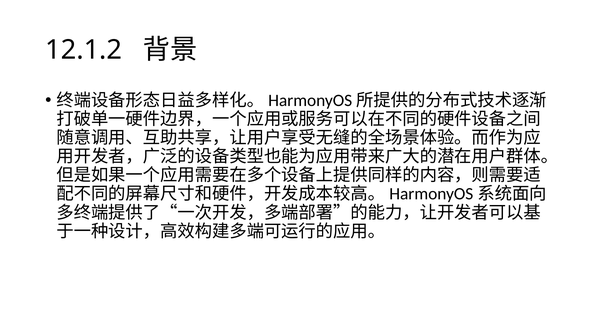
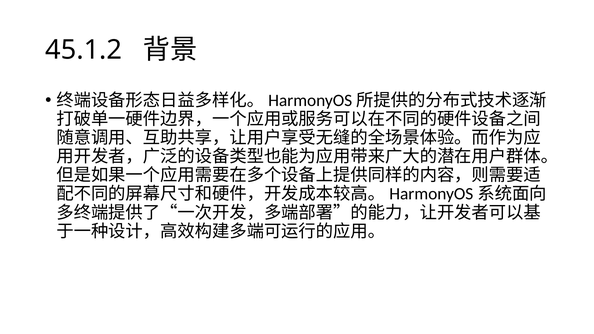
12.1.2: 12.1.2 -> 45.1.2
